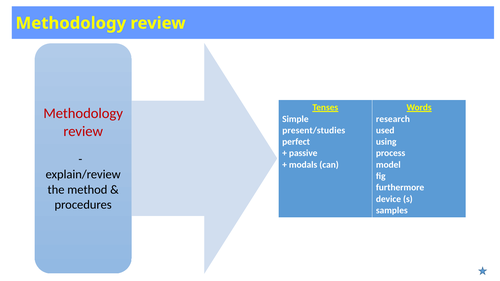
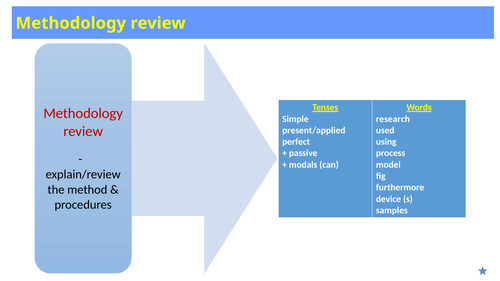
present/studies: present/studies -> present/applied
